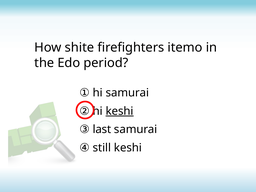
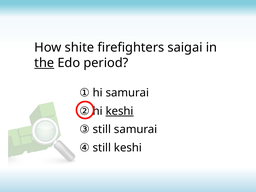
itemo: itemo -> saigai
the underline: none -> present
③ last: last -> still
